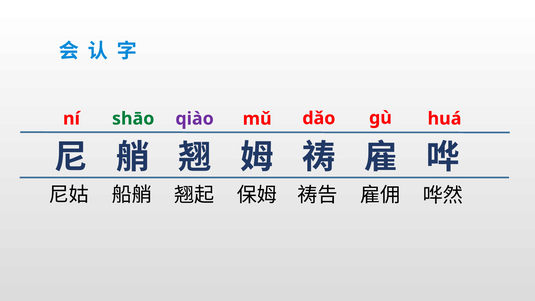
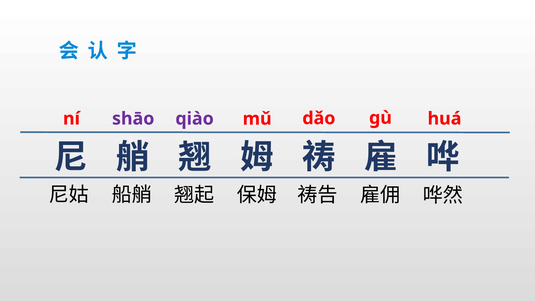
shāo colour: green -> purple
